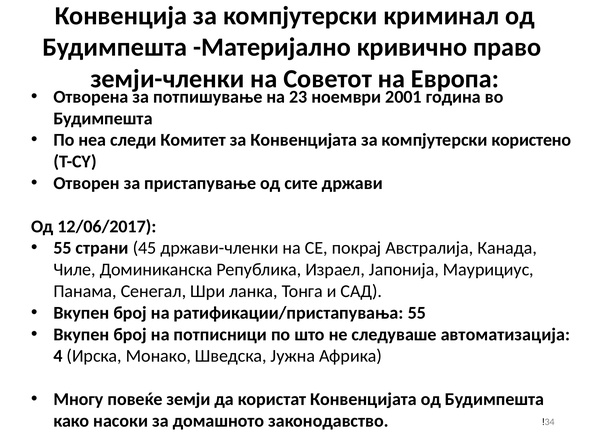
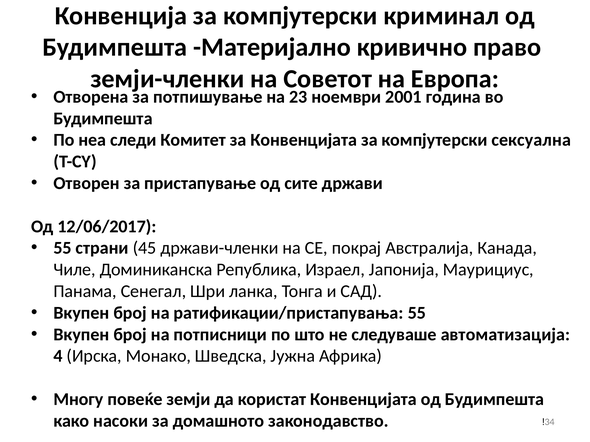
користено: користено -> сексуална
